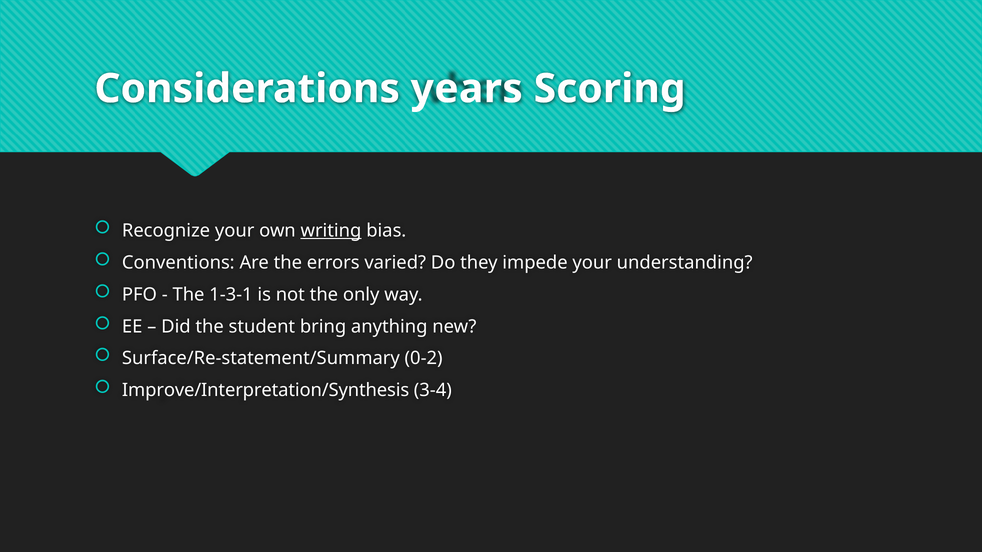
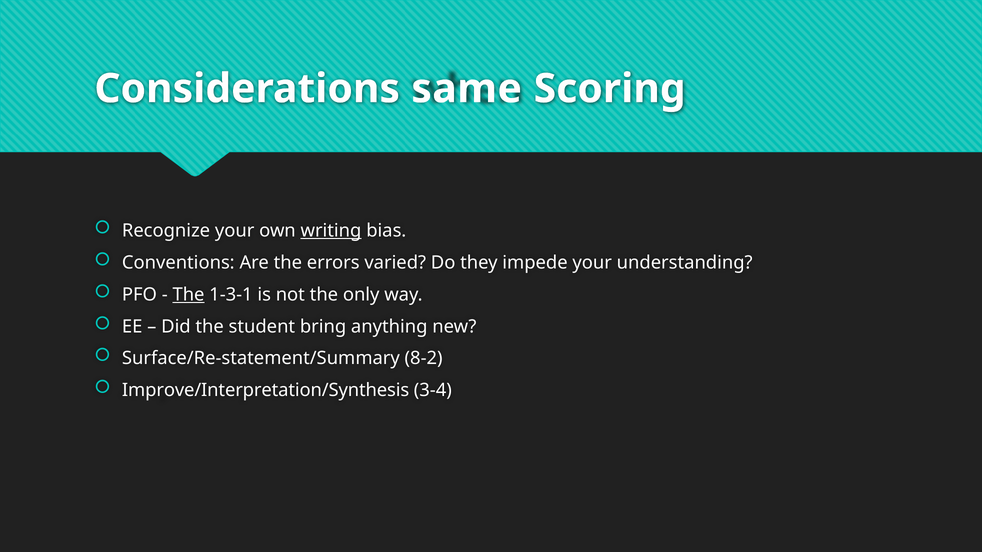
years: years -> same
The at (189, 295) underline: none -> present
0-2: 0-2 -> 8-2
